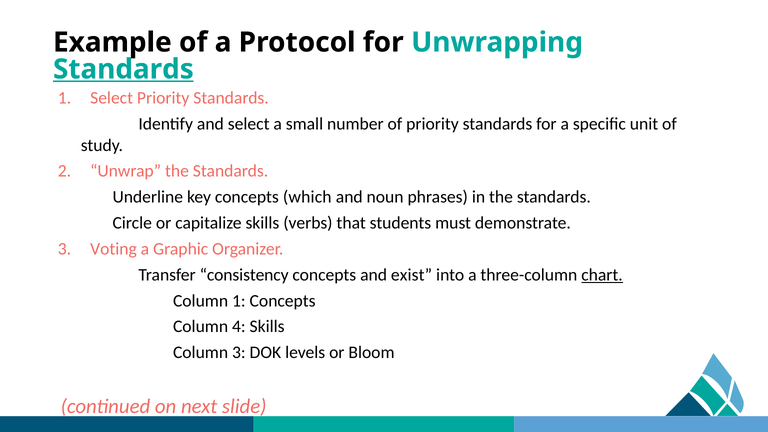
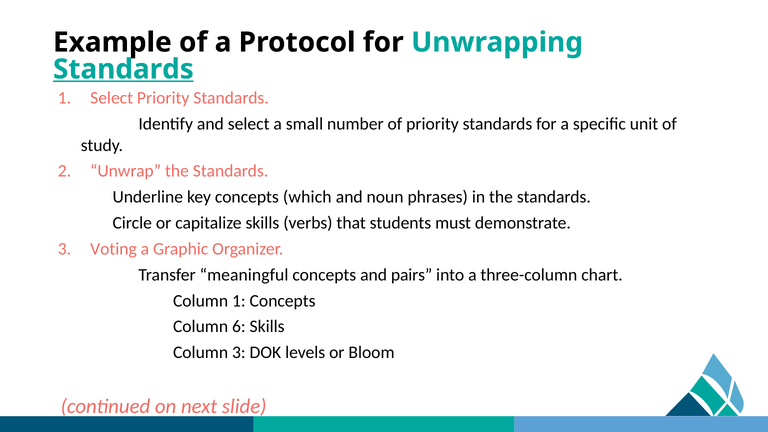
consistency: consistency -> meaningful
exist: exist -> pairs
chart underline: present -> none
4: 4 -> 6
